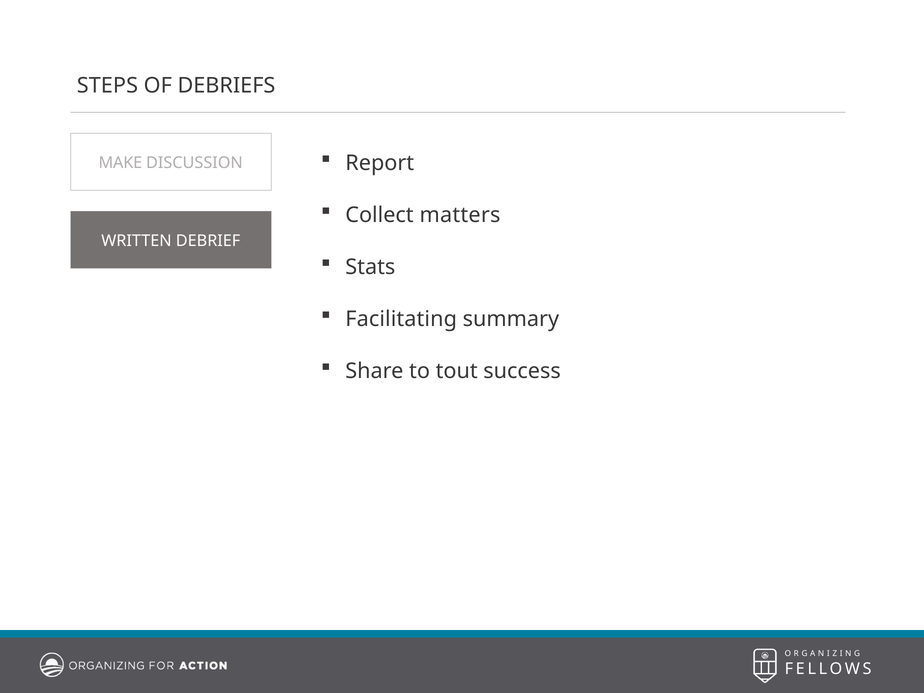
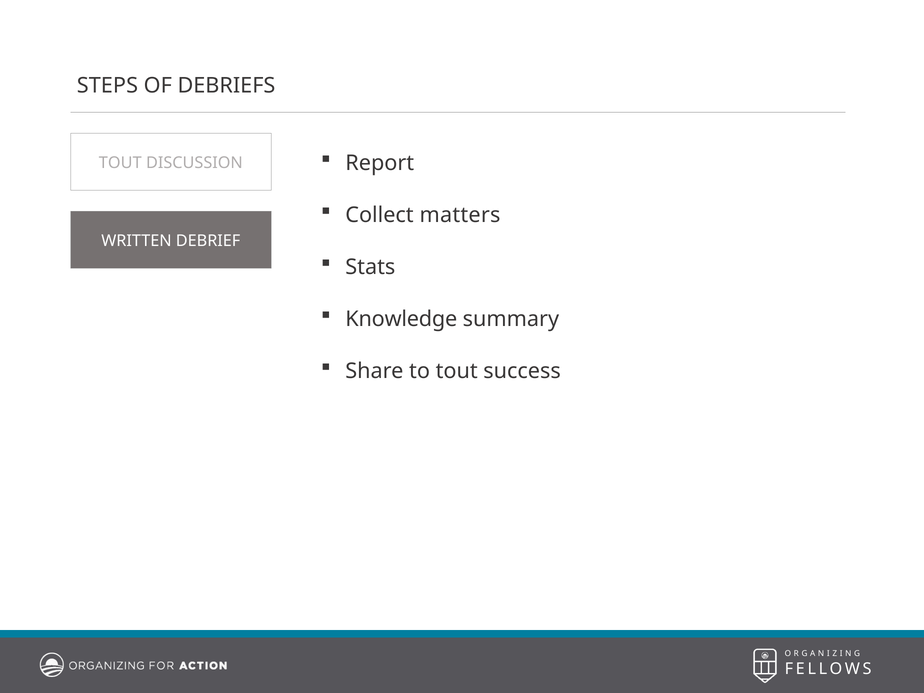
MAKE at (120, 163): MAKE -> TOUT
Facilitating: Facilitating -> Knowledge
